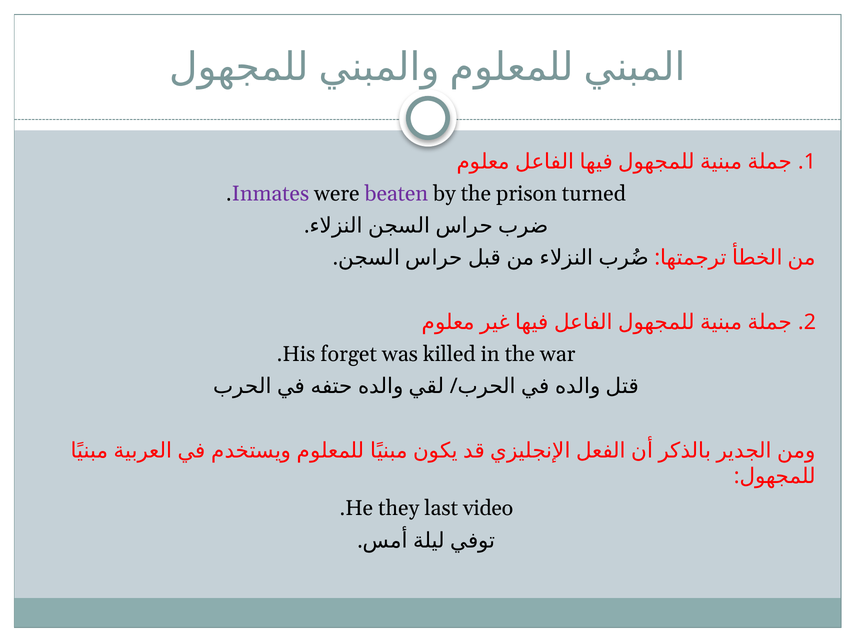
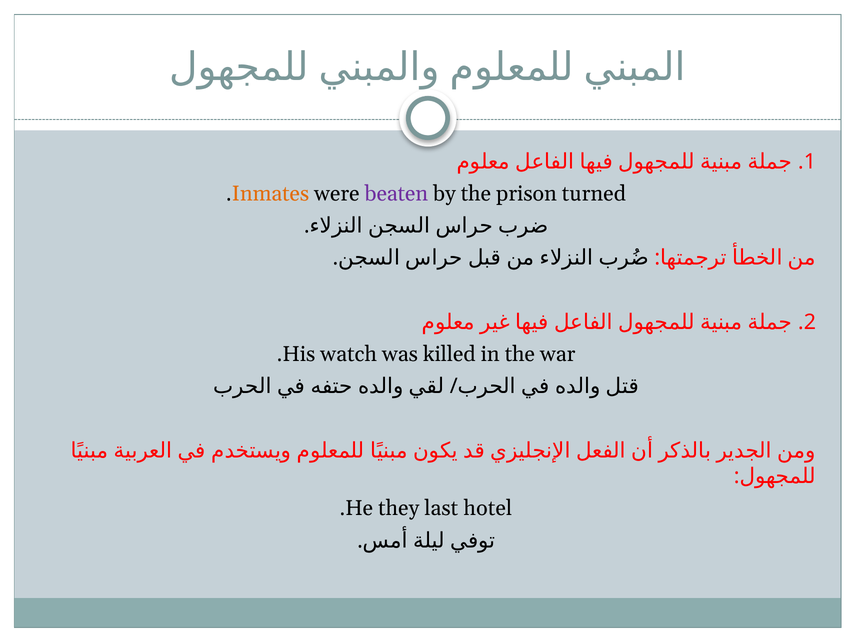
Inmates colour: purple -> orange
forget: forget -> watch
video: video -> hotel
